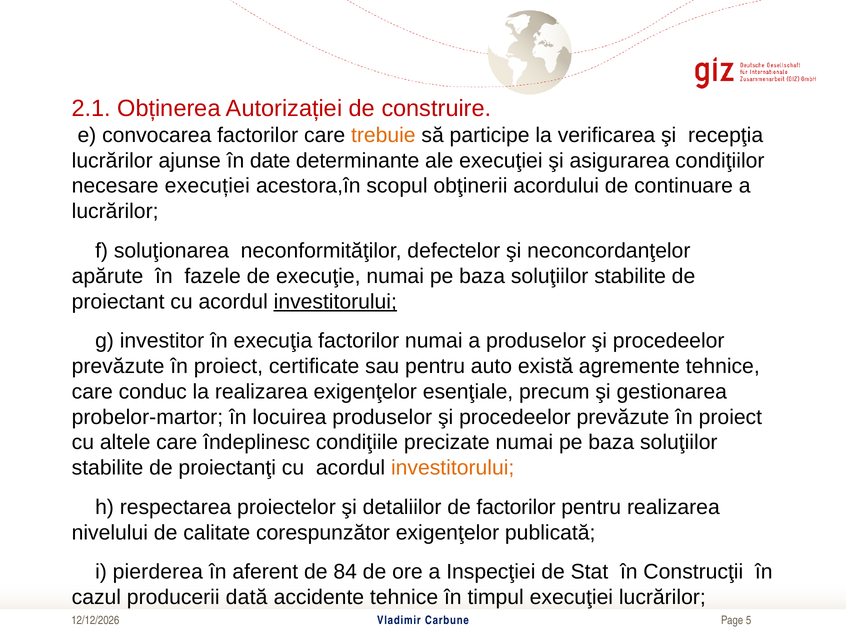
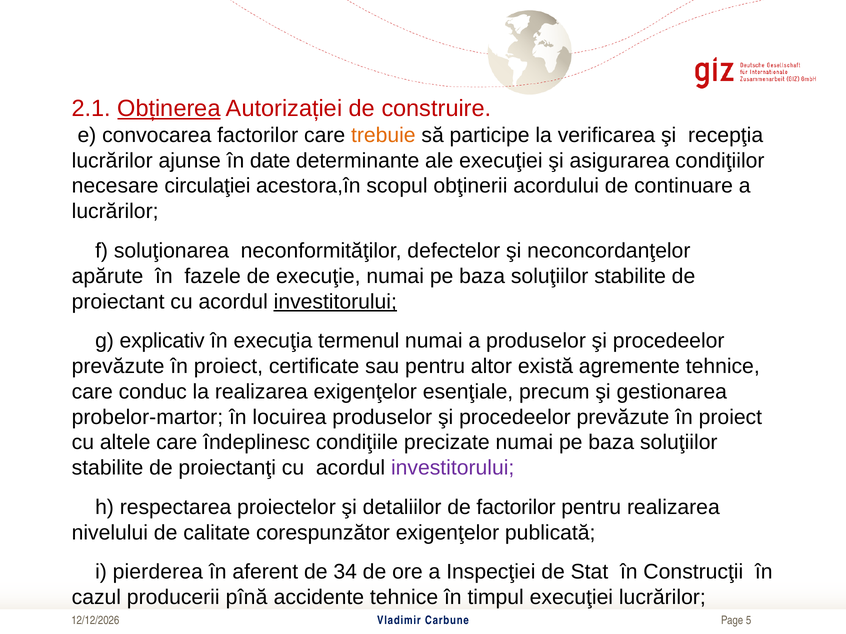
Obținerea underline: none -> present
execuției: execuției -> circulaţiei
investitor: investitor -> explicativ
execuţia factorilor: factorilor -> termenul
auto: auto -> altor
investitorului at (453, 468) colour: orange -> purple
84: 84 -> 34
dată: dată -> pînă
